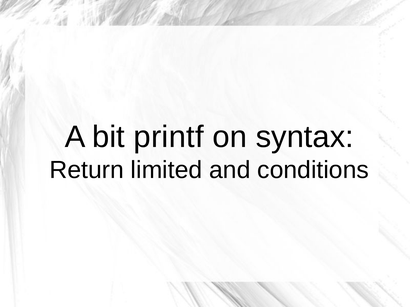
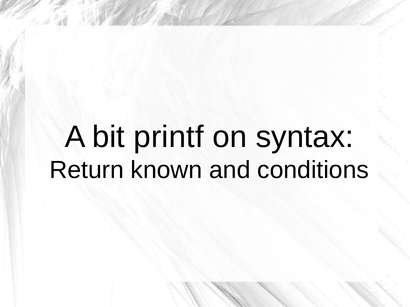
limited: limited -> known
